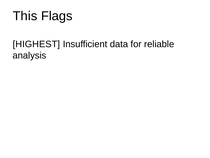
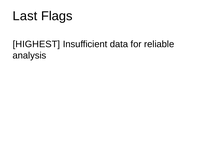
This: This -> Last
